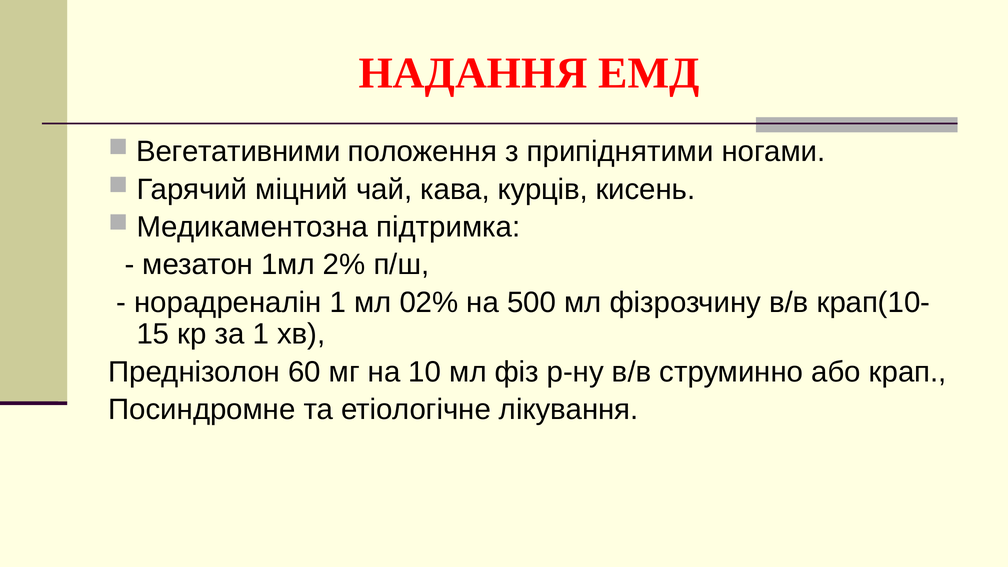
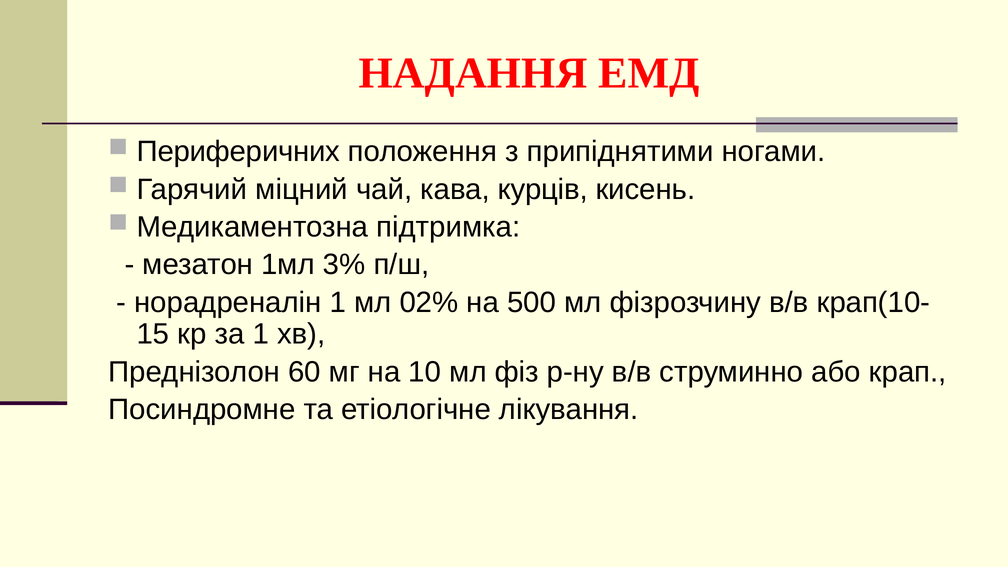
Вегетативними: Вегетативними -> Периферичних
2%: 2% -> 3%
